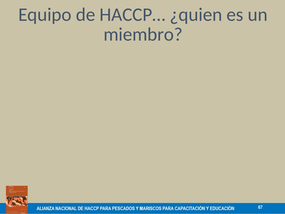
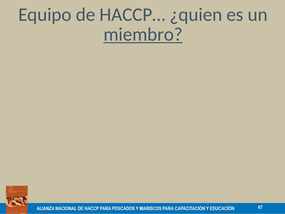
miembro underline: none -> present
